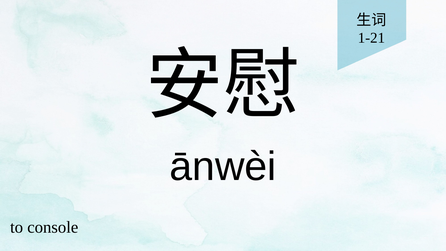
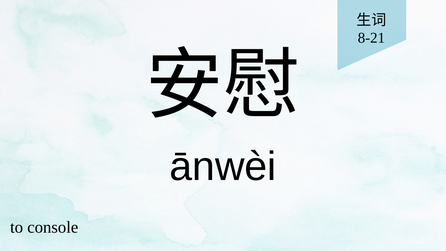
1-21: 1-21 -> 8-21
